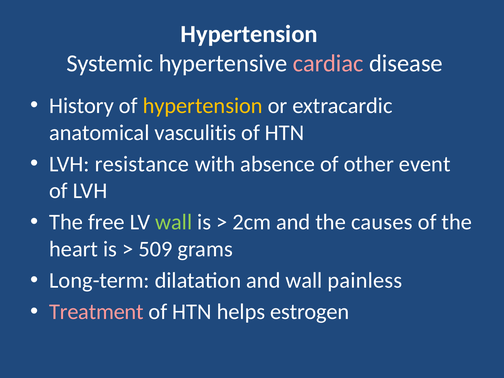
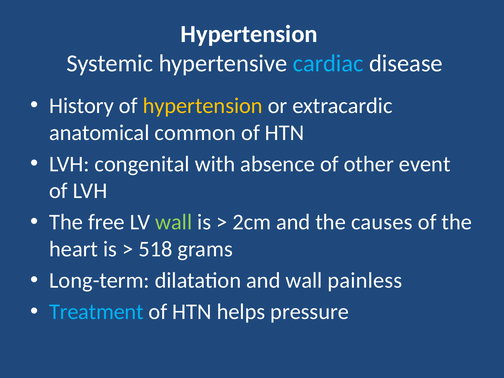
cardiac colour: pink -> light blue
vasculitis: vasculitis -> common
resistance: resistance -> congenital
509: 509 -> 518
Treatment colour: pink -> light blue
estrogen: estrogen -> pressure
